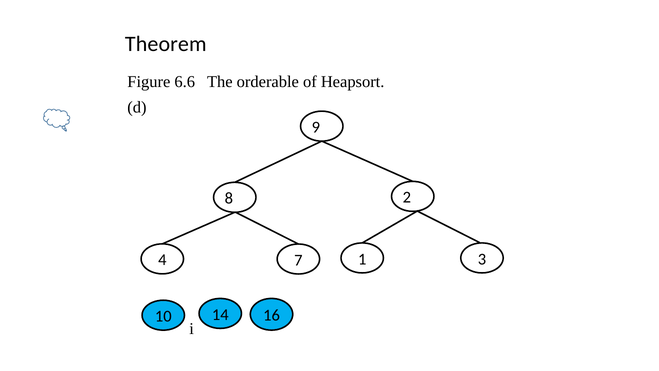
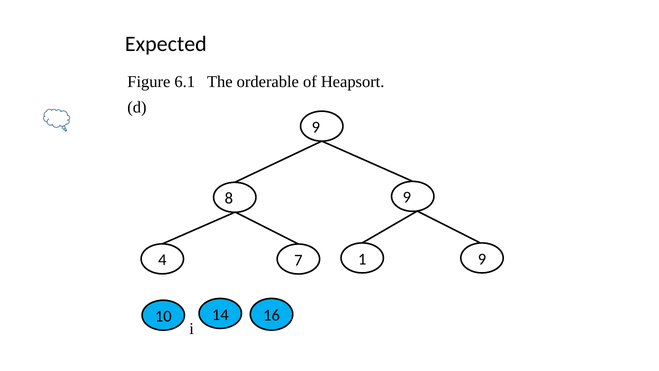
Theorem: Theorem -> Expected
6.6: 6.6 -> 6.1
8 2: 2 -> 9
1 3: 3 -> 9
